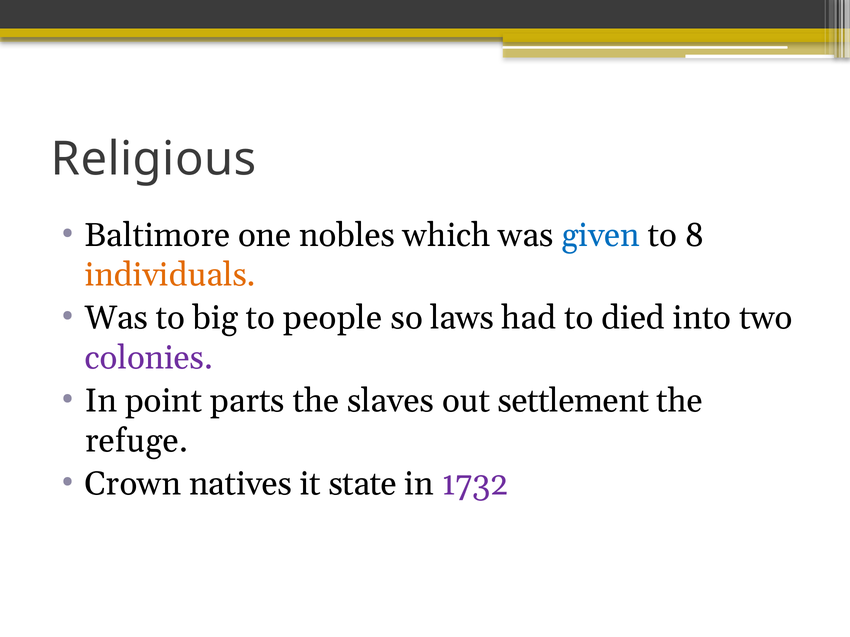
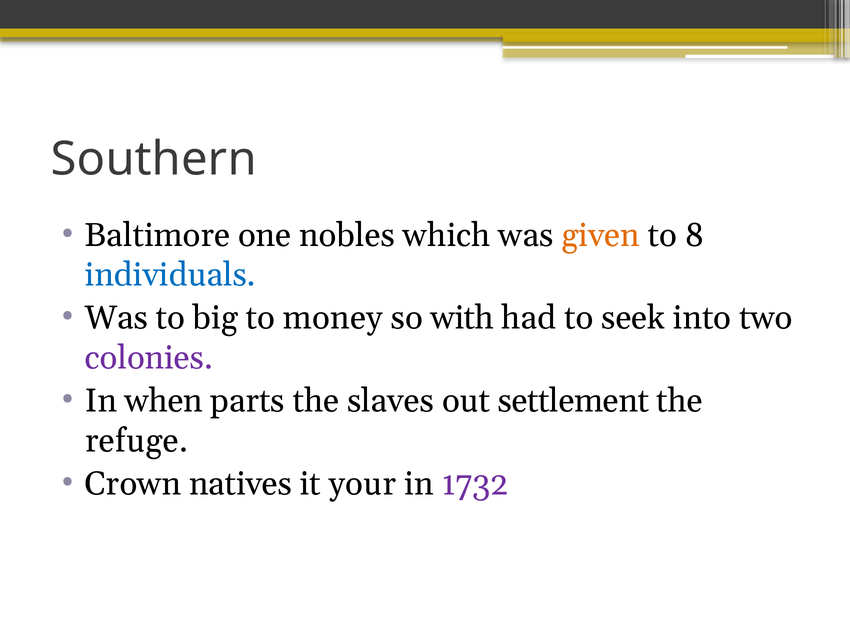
Religious: Religious -> Southern
given colour: blue -> orange
individuals colour: orange -> blue
people: people -> money
laws: laws -> with
died: died -> seek
point: point -> when
state: state -> your
